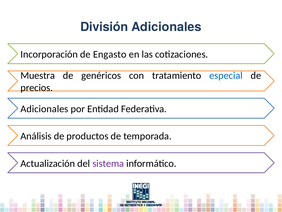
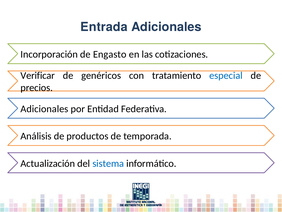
División: División -> Entrada
Muestra: Muestra -> Verificar
sistema colour: purple -> blue
